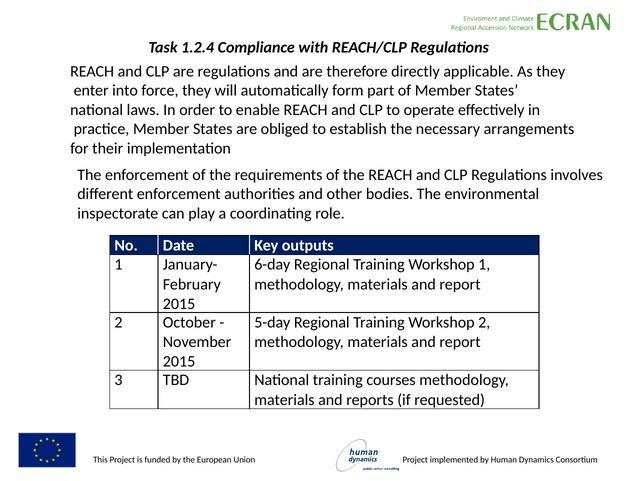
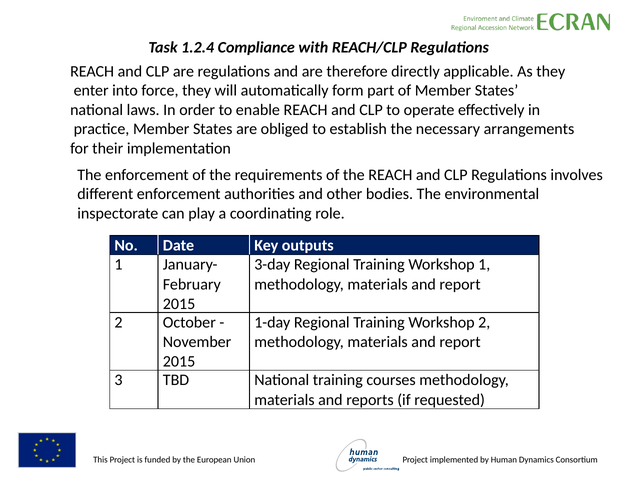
6-day: 6-day -> 3-day
5-day: 5-day -> 1-day
